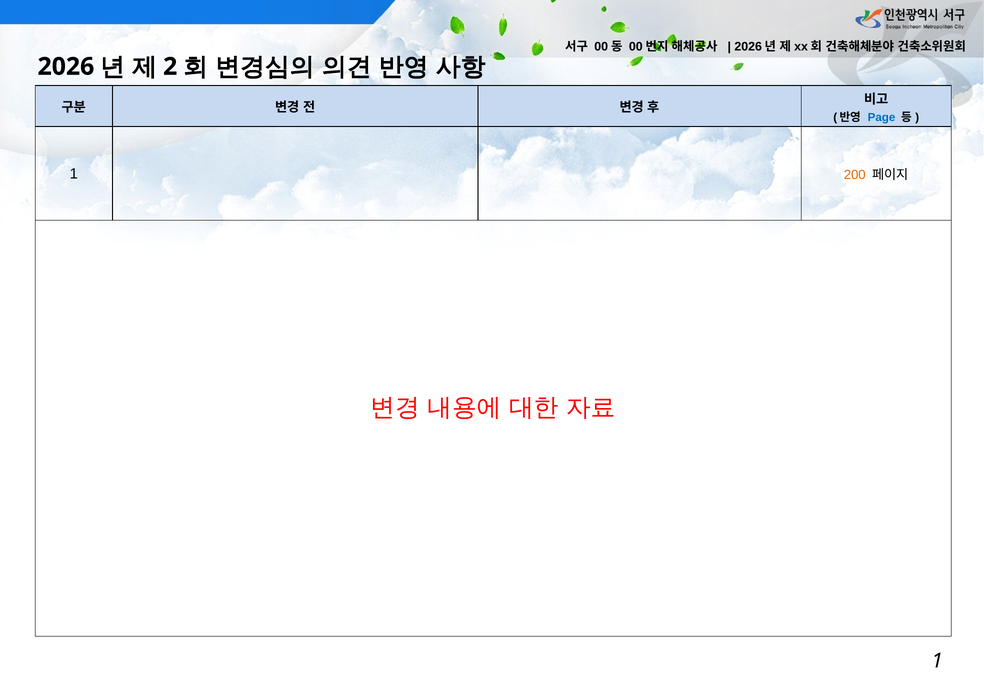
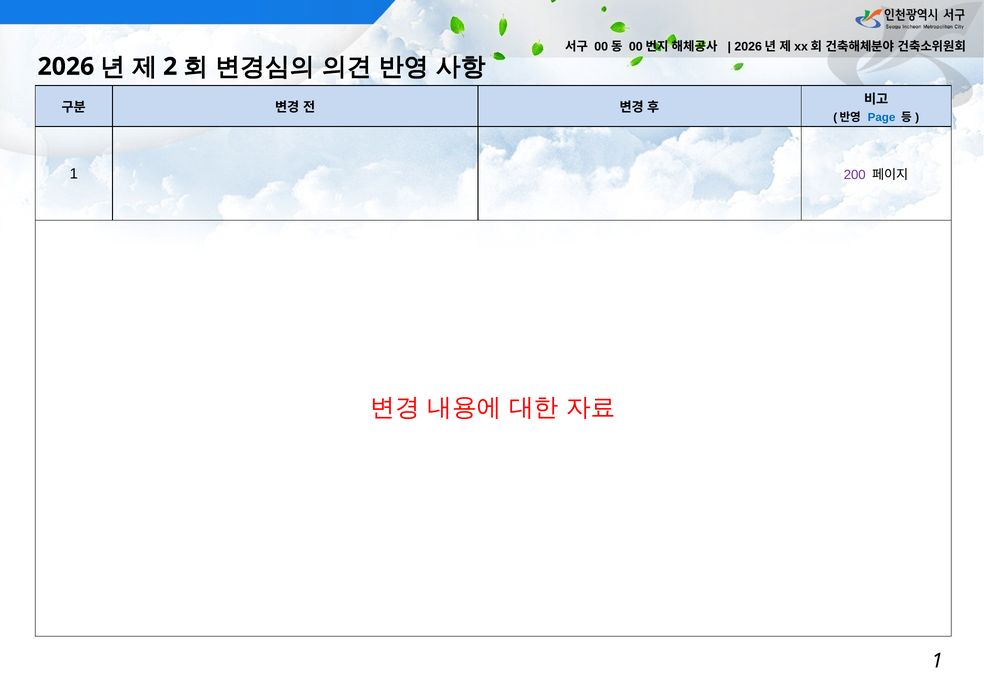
200 colour: orange -> purple
